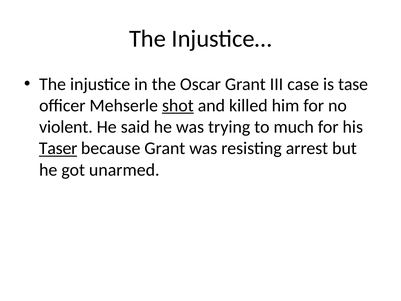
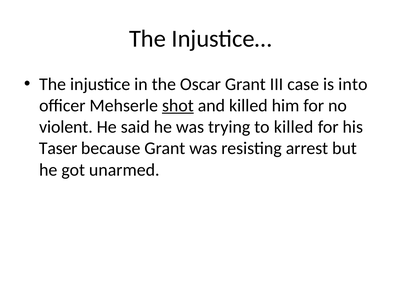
tase: tase -> into
to much: much -> killed
Taser underline: present -> none
